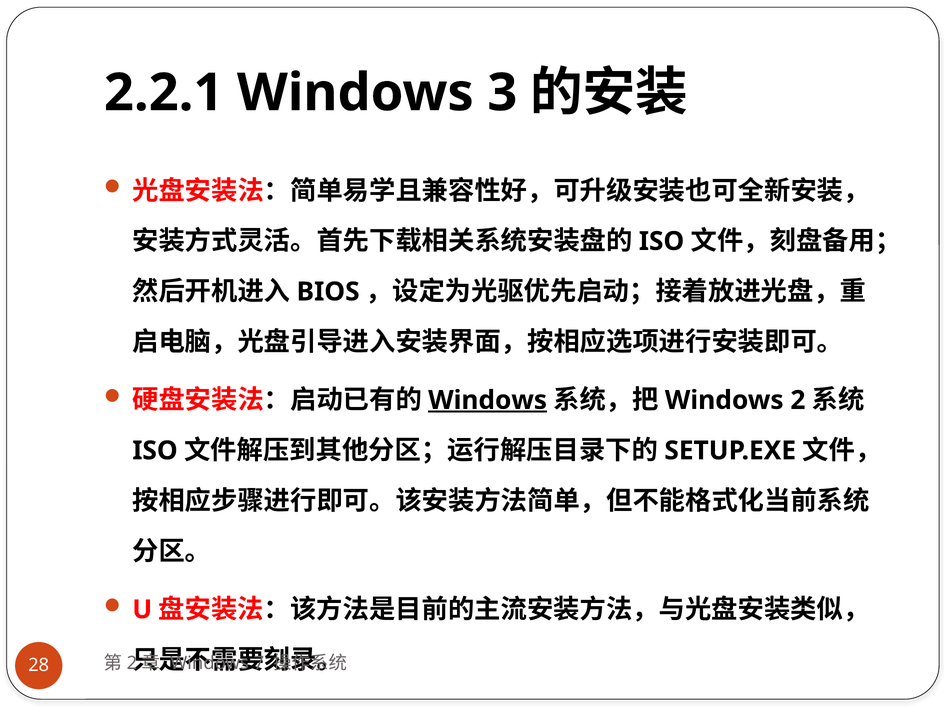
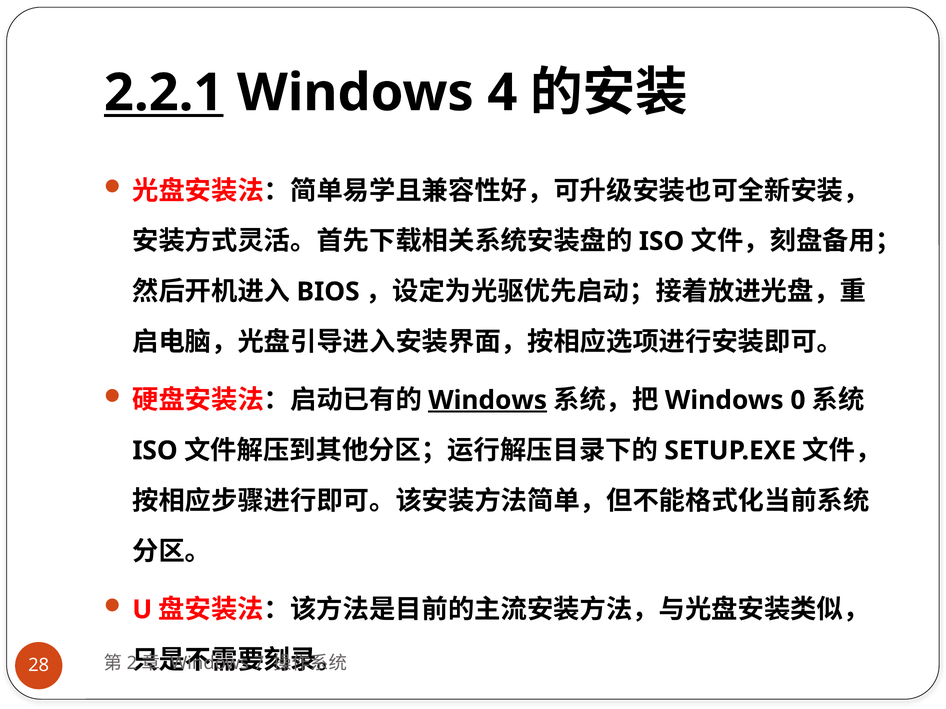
2.2.1 underline: none -> present
3: 3 -> 4
2: 2 -> 0
